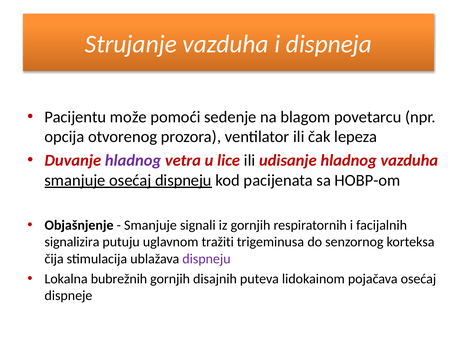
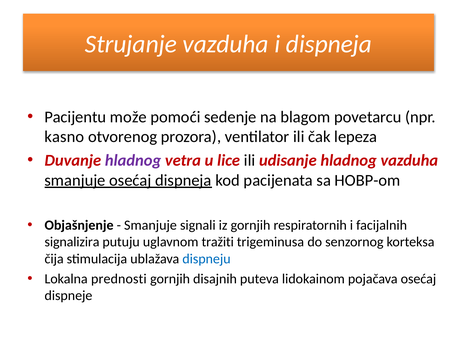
opcija: opcija -> kasno
osećaj dispneju: dispneju -> dispneja
dispneju at (206, 259) colour: purple -> blue
bubrežnih: bubrežnih -> prednosti
